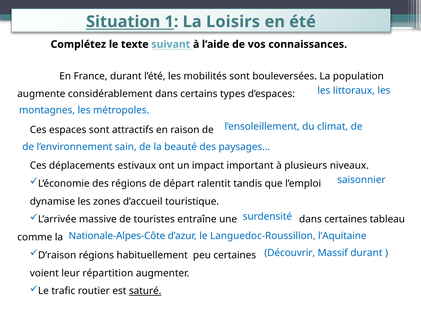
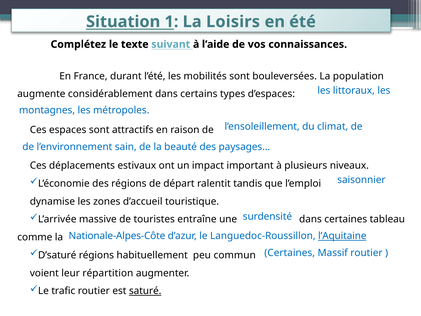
l’Aquitaine underline: none -> present
D’raison: D’raison -> D’saturé
peu certaines: certaines -> commun
Découvrir at (290, 253): Découvrir -> Certaines
Massif durant: durant -> routier
